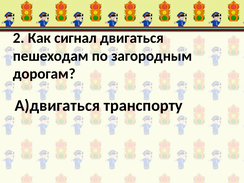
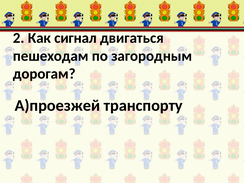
А)двигаться: А)двигаться -> А)проезжей
